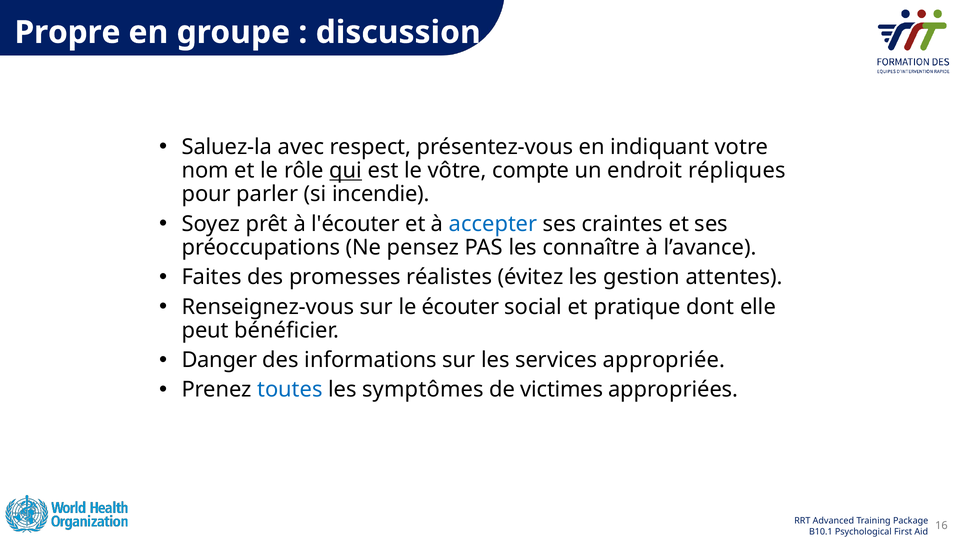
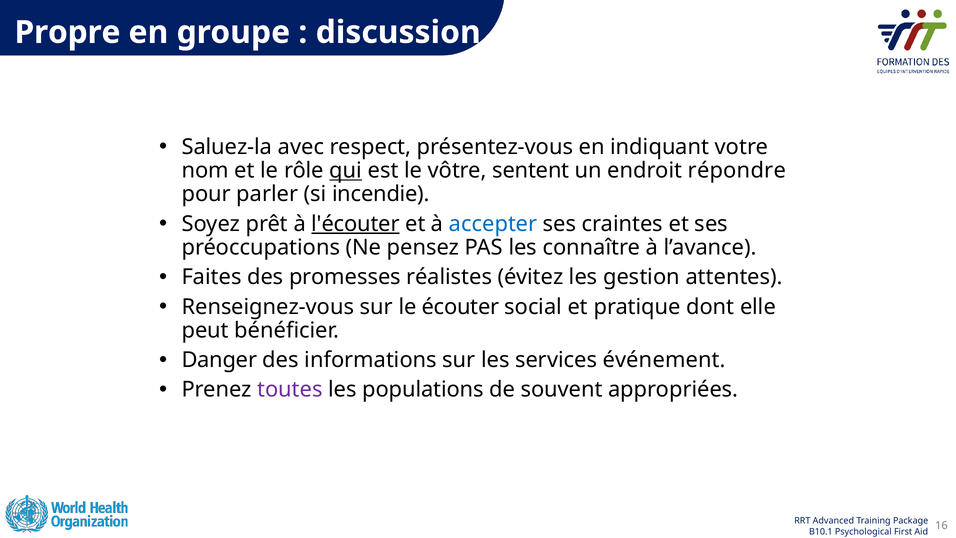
compte: compte -> sentent
répliques: répliques -> répondre
l'écouter underline: none -> present
appropriée: appropriée -> événement
toutes colour: blue -> purple
symptômes: symptômes -> populations
victimes: victimes -> souvent
